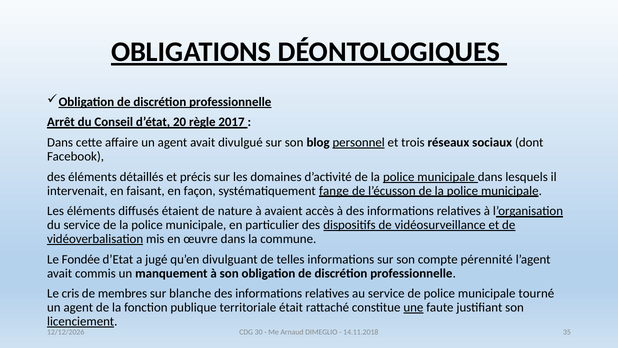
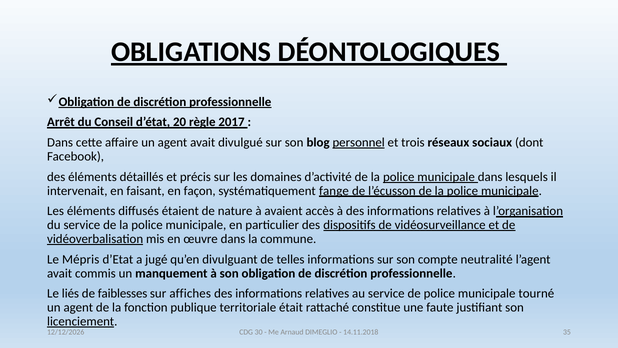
Fondée: Fondée -> Mépris
pérennité: pérennité -> neutralité
cris: cris -> liés
membres: membres -> faiblesses
blanche: blanche -> affiches
une underline: present -> none
